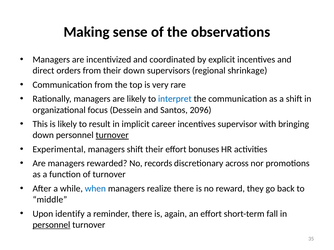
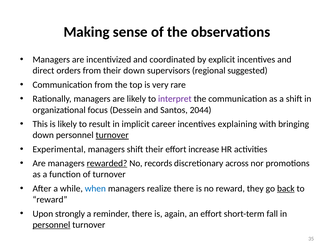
shrinkage: shrinkage -> suggested
interpret colour: blue -> purple
2096: 2096 -> 2044
supervisor: supervisor -> explaining
bonuses: bonuses -> increase
rewarded underline: none -> present
back underline: none -> present
middle at (50, 200): middle -> reward
identify: identify -> strongly
